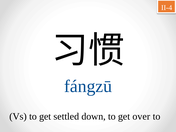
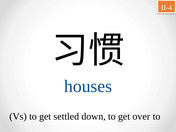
fángzū: fángzū -> houses
